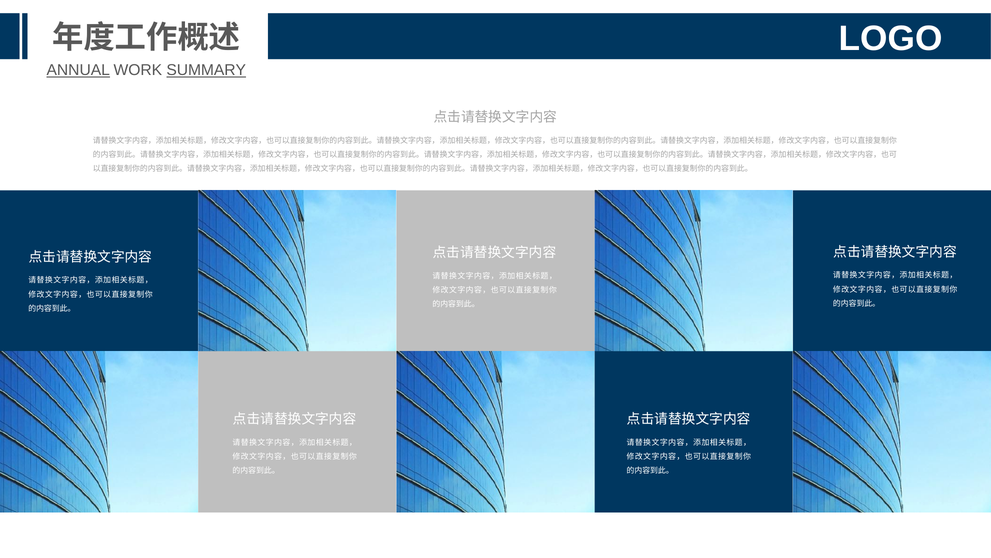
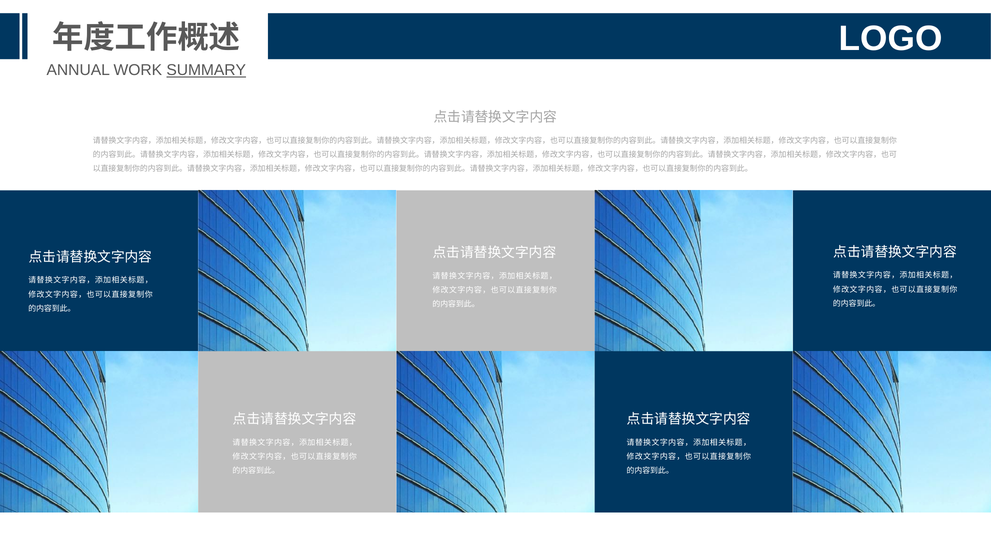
ANNUAL underline: present -> none
